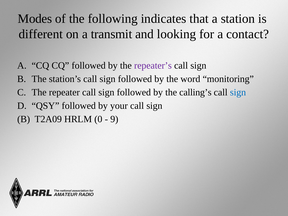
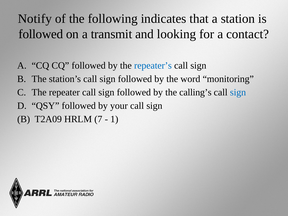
Modes: Modes -> Notify
different at (41, 34): different -> followed
repeater’s colour: purple -> blue
0: 0 -> 7
9: 9 -> 1
